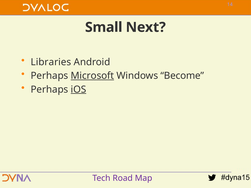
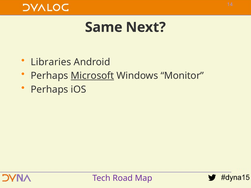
Small: Small -> Same
Become: Become -> Monitor
iOS underline: present -> none
